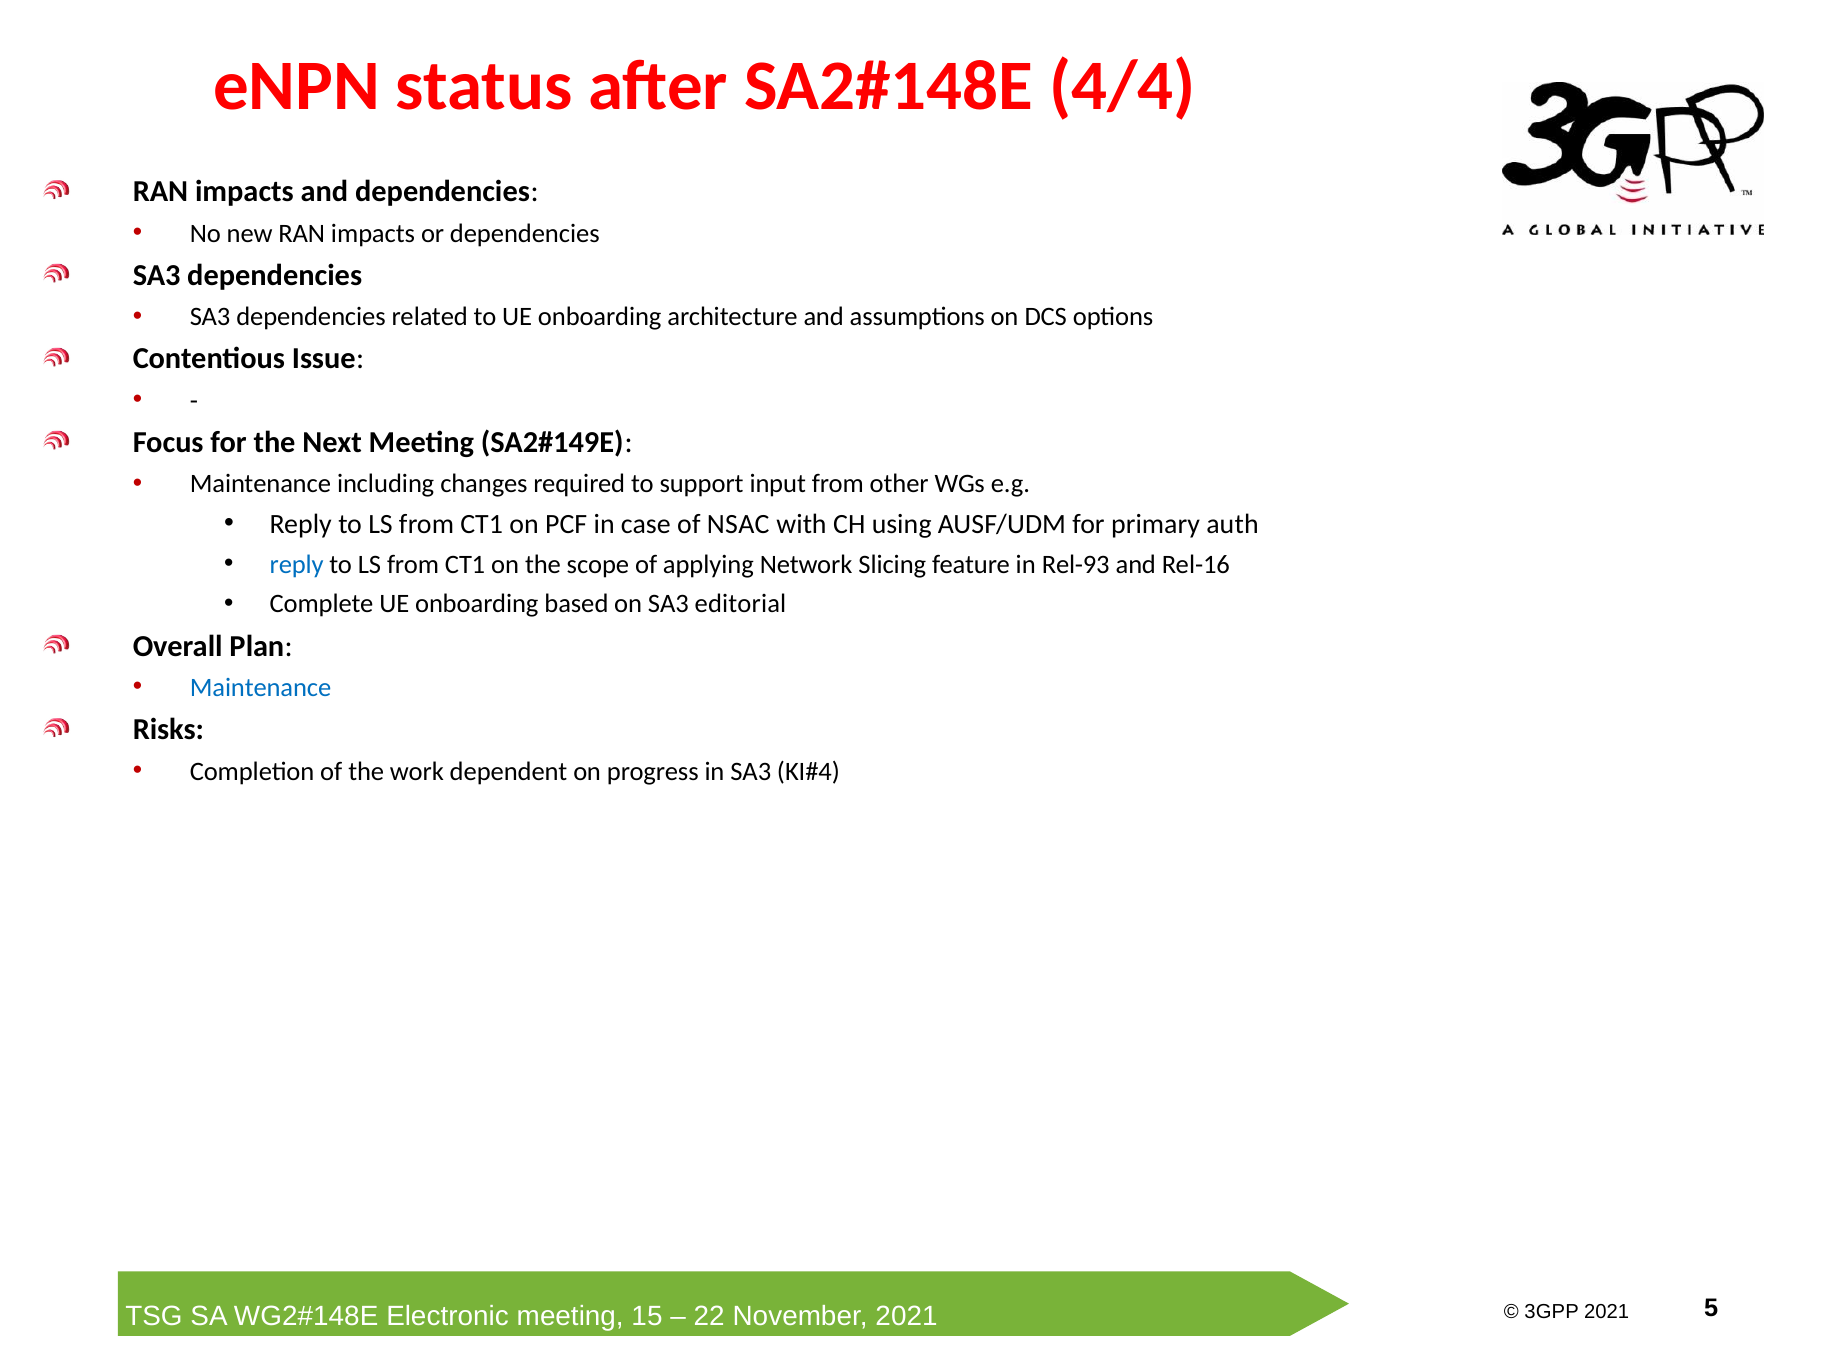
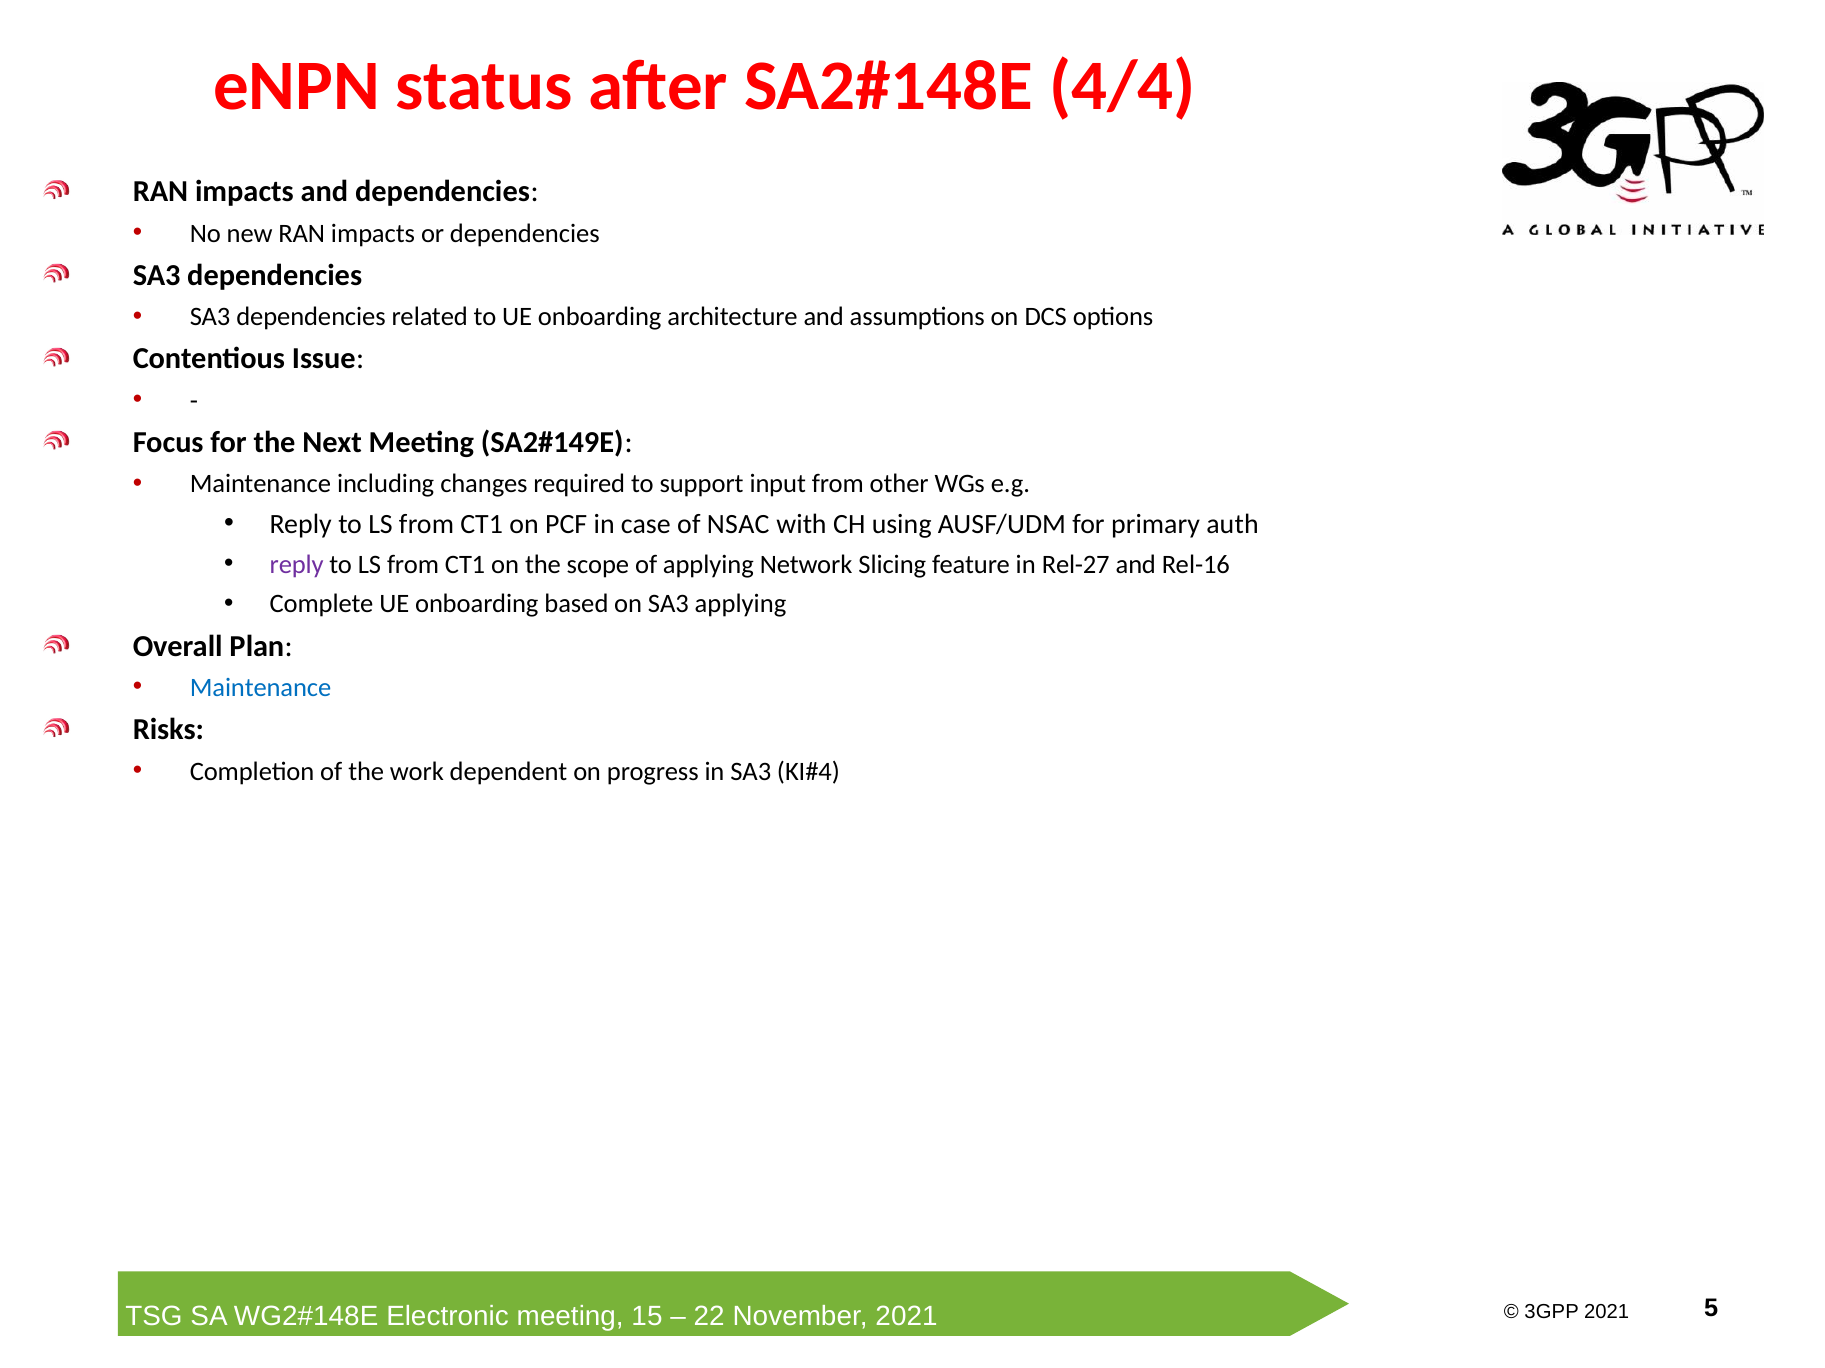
reply at (297, 565) colour: blue -> purple
Rel-93: Rel-93 -> Rel-27
SA3 editorial: editorial -> applying
